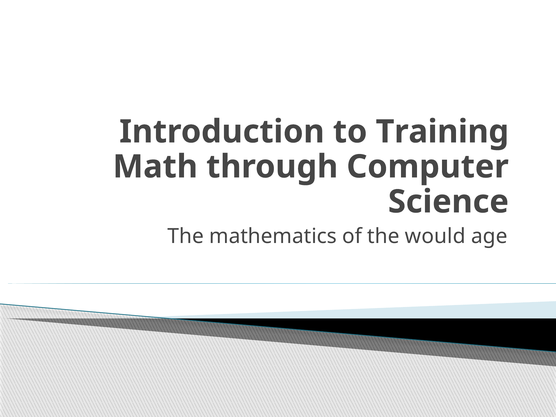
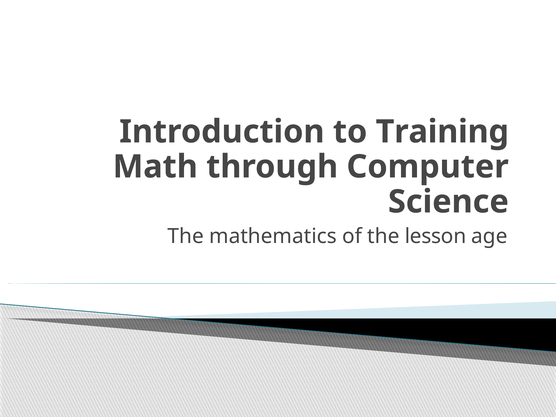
would: would -> lesson
